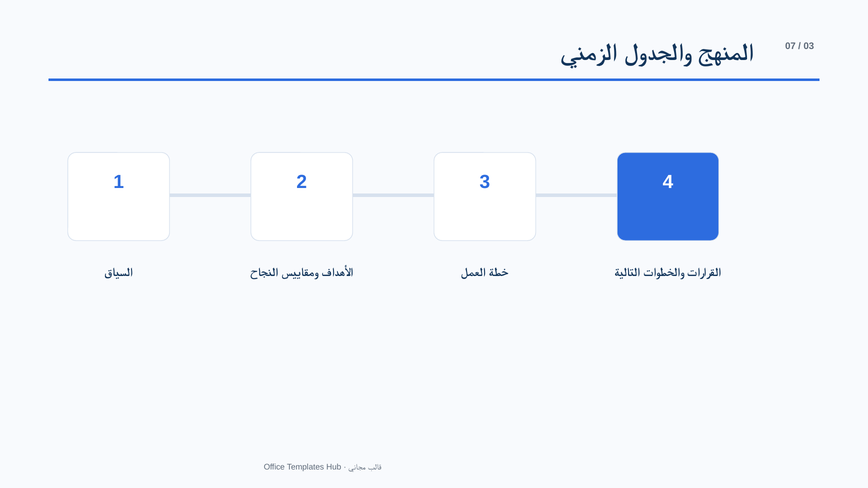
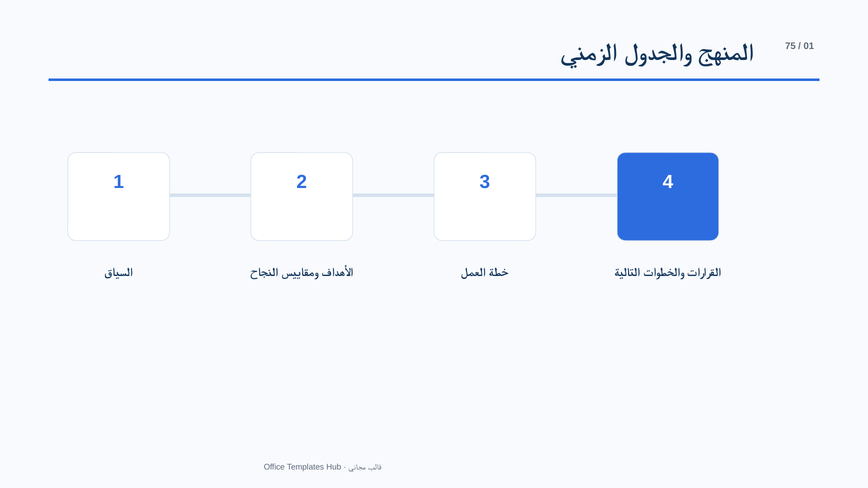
07: 07 -> 75
03: 03 -> 01
